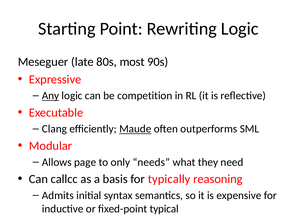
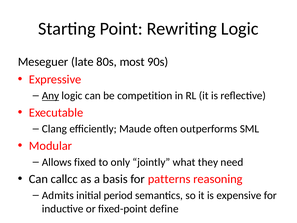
Maude underline: present -> none
page: page -> fixed
needs: needs -> jointly
typically: typically -> patterns
syntax: syntax -> period
typical: typical -> define
